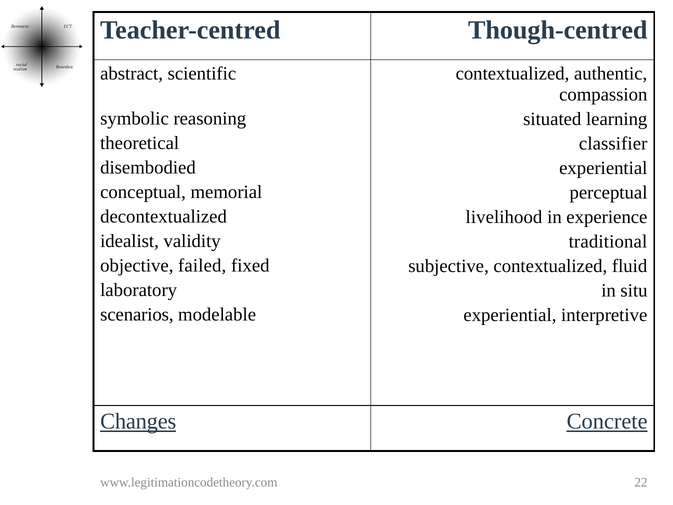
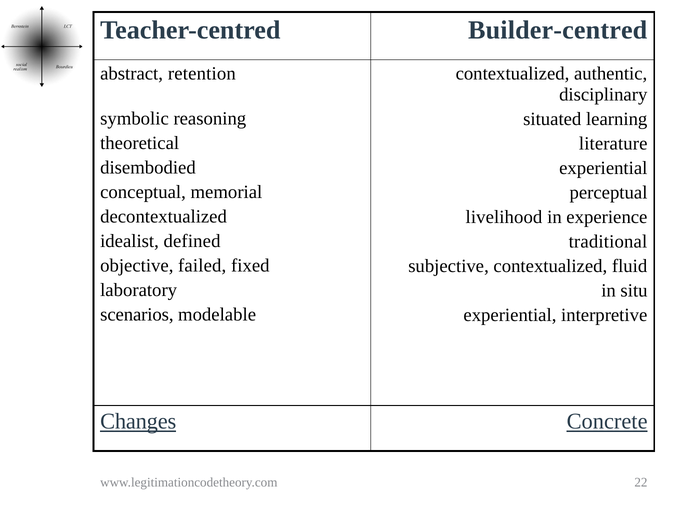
Though-centred: Though-centred -> Builder-centred
scientific: scientific -> retention
compassion: compassion -> disciplinary
classifier: classifier -> literature
validity: validity -> defined
